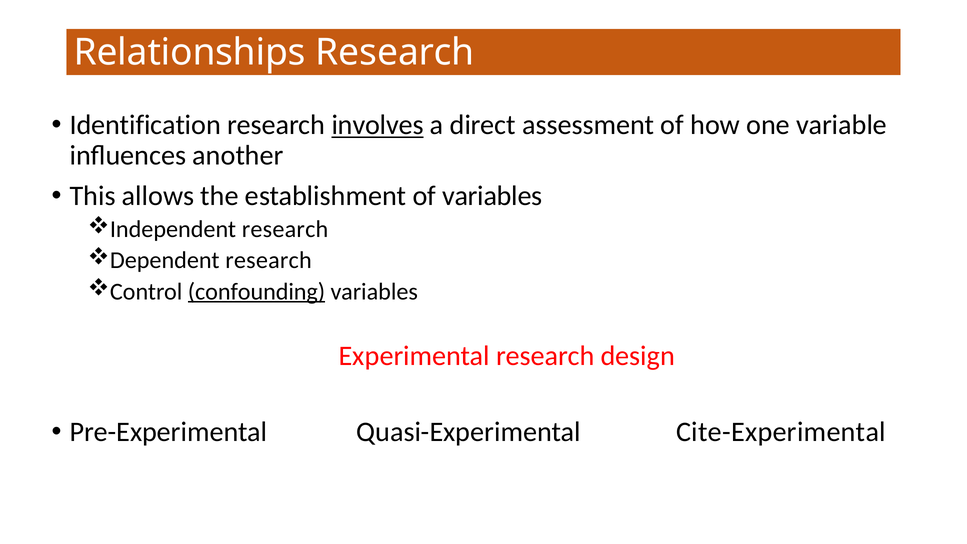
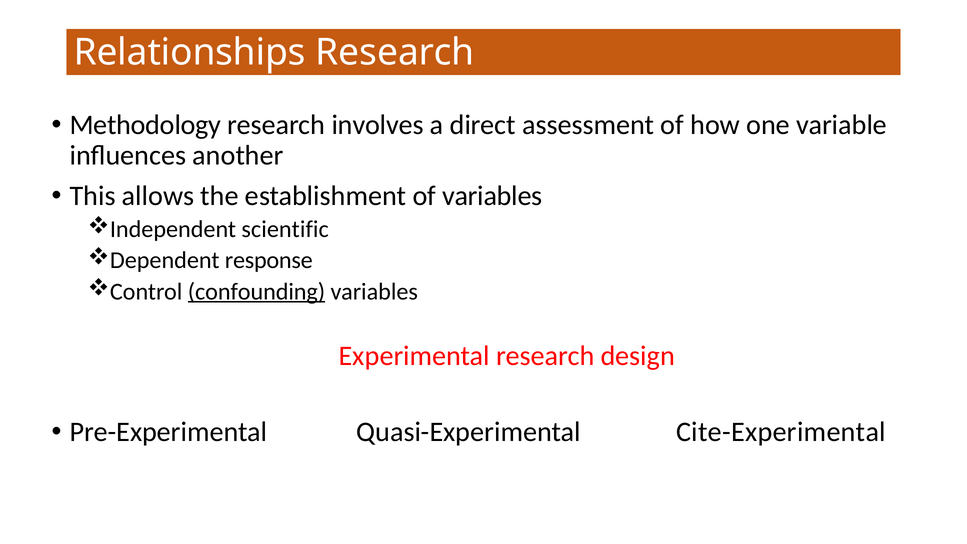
Identification: Identification -> Methodology
involves underline: present -> none
Independent research: research -> scientific
Dependent research: research -> response
